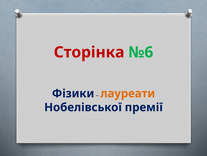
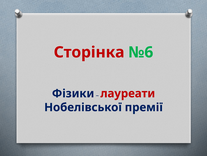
лауреати colour: orange -> red
